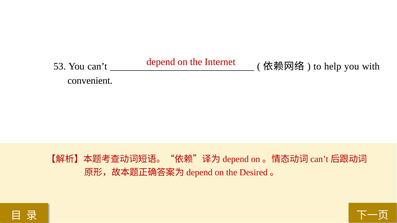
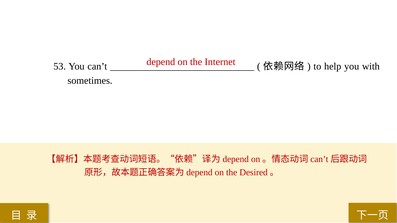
convenient: convenient -> sometimes
